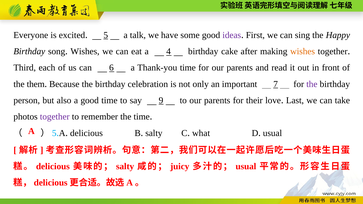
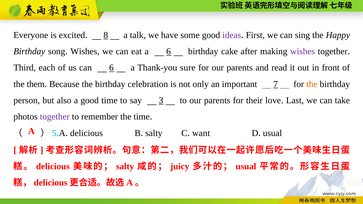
5: 5 -> 8
a 4: 4 -> 6
wishes at (303, 51) colour: orange -> purple
Thank-you time: time -> sure
the at (312, 84) colour: purple -> orange
9: 9 -> 3
what: what -> want
